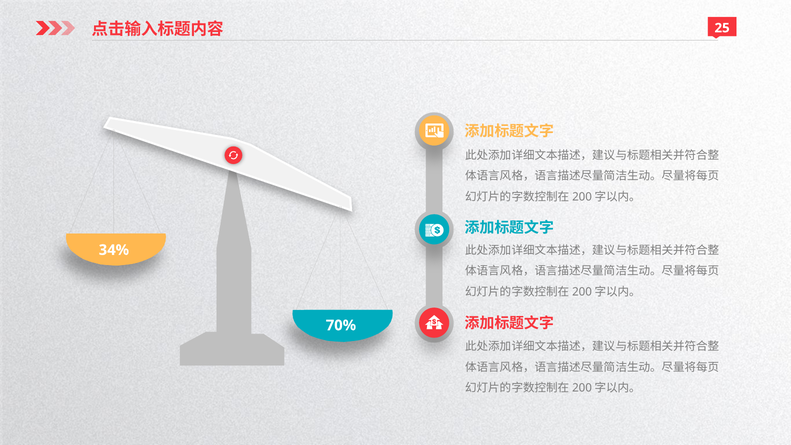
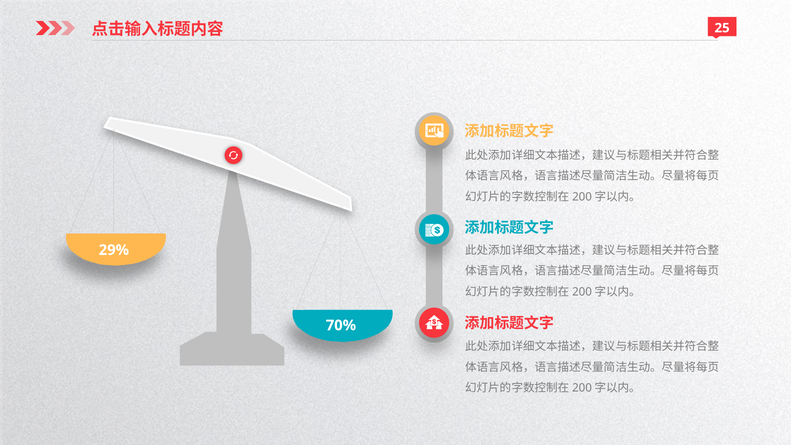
34%: 34% -> 29%
